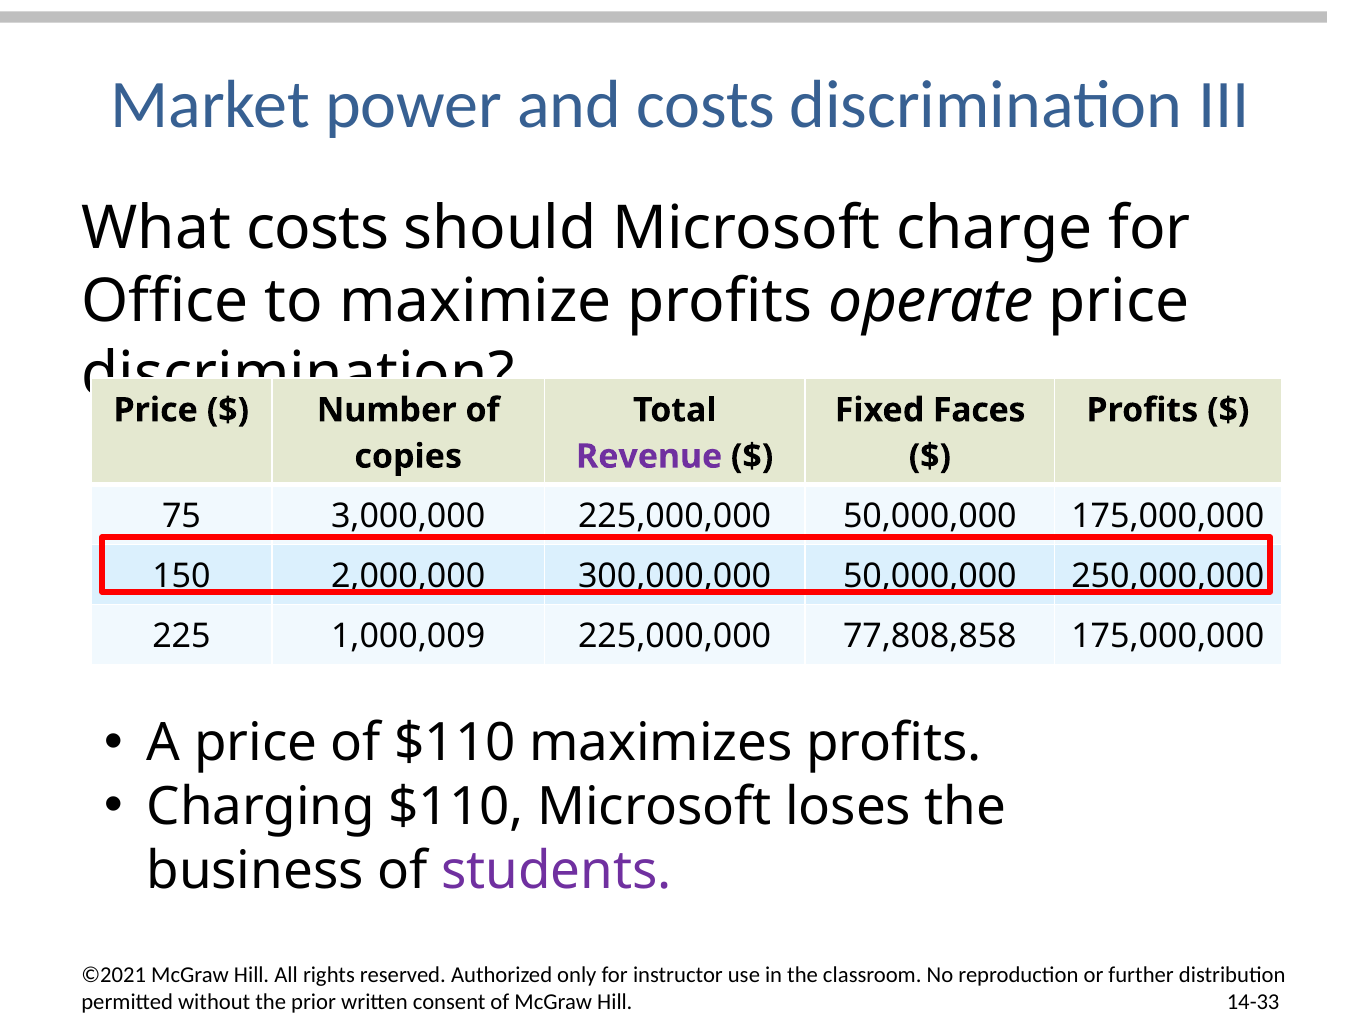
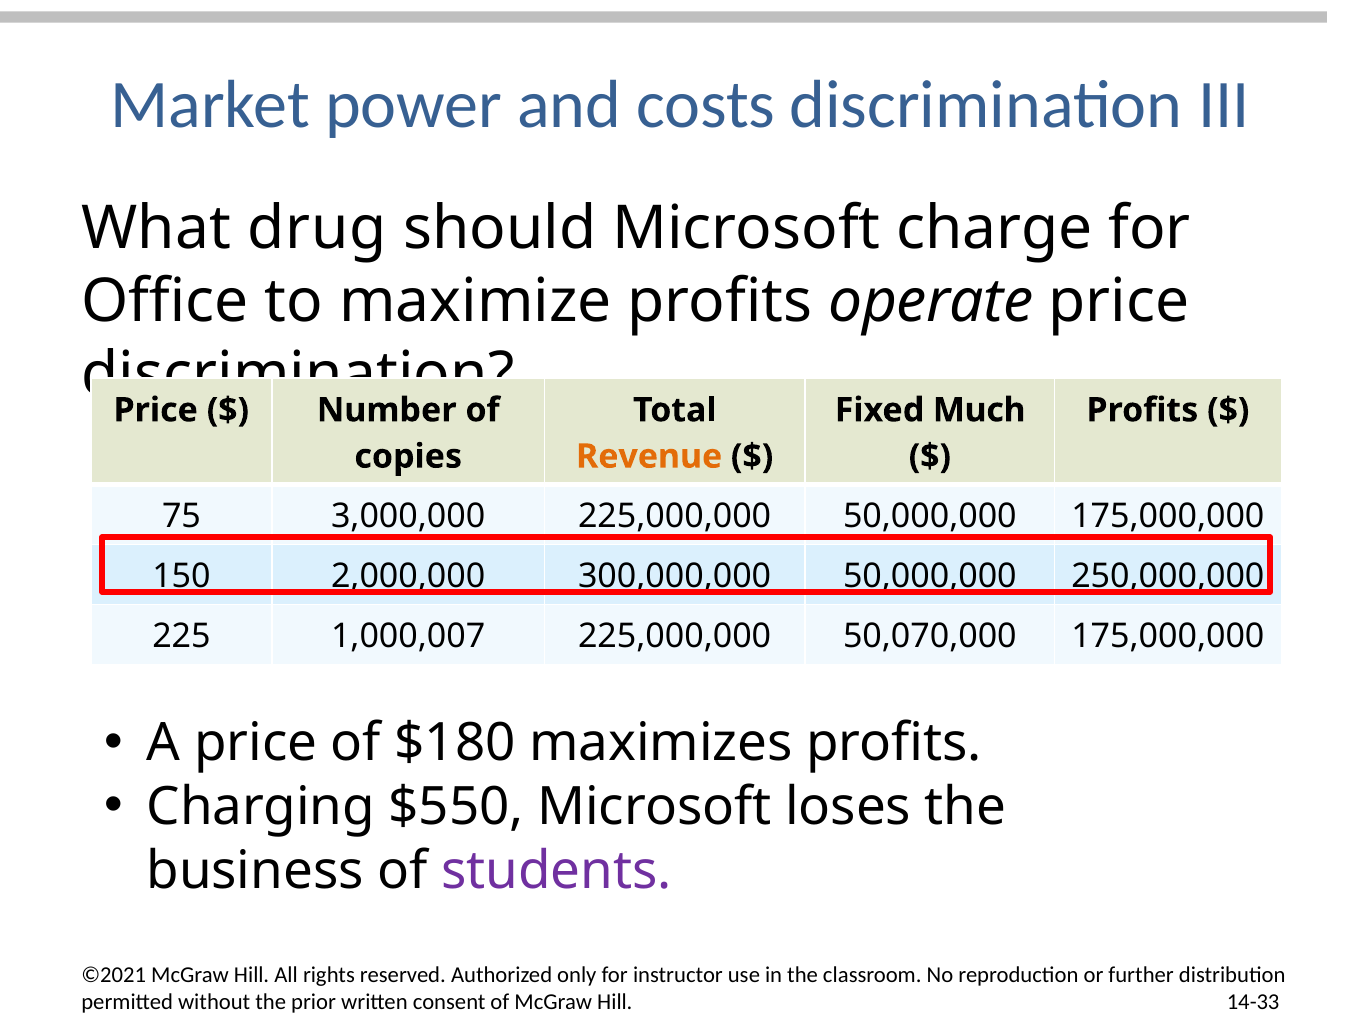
What costs: costs -> drug
Faces: Faces -> Much
Revenue colour: purple -> orange
1,000,009: 1,000,009 -> 1,000,007
77,808,858: 77,808,858 -> 50,070,000
of $110: $110 -> $180
Charging $110: $110 -> $550
